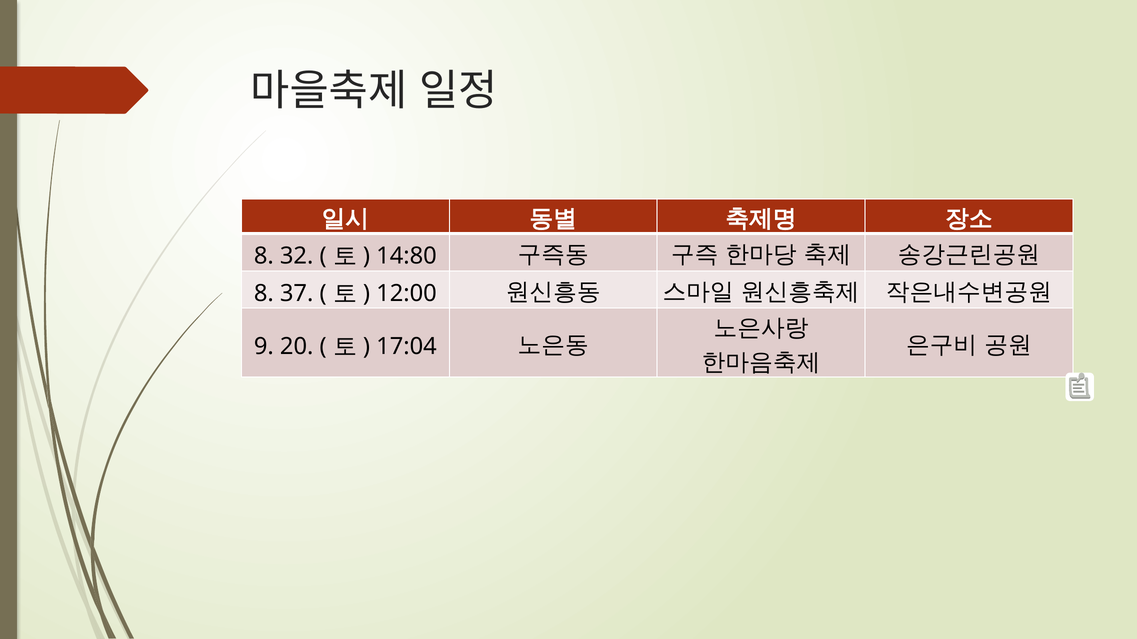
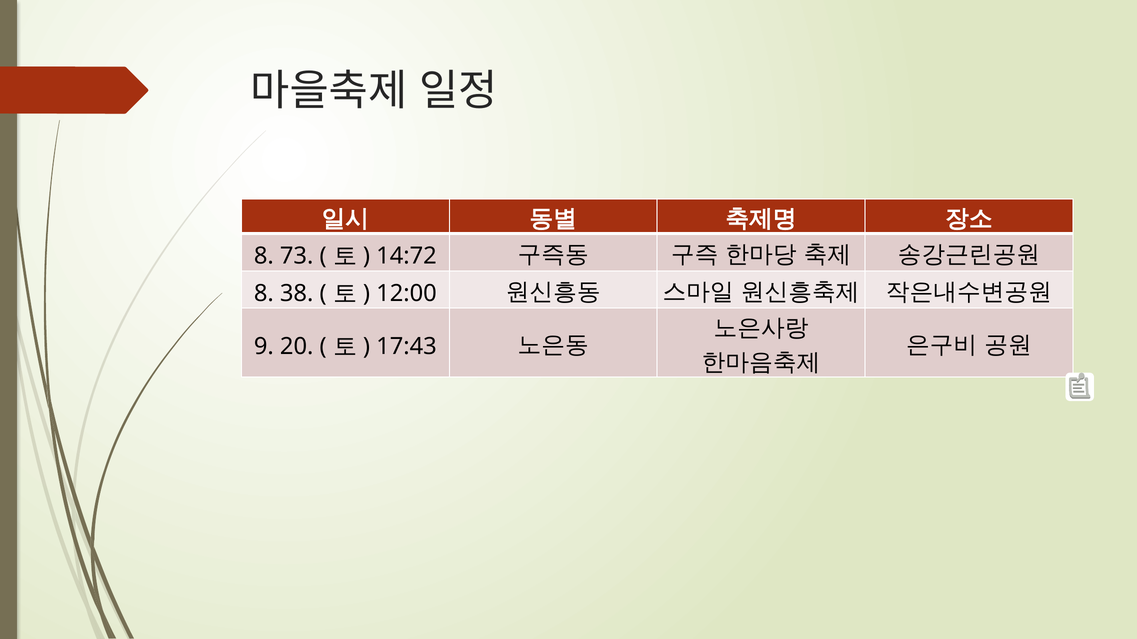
32: 32 -> 73
14:80: 14:80 -> 14:72
37: 37 -> 38
17:04: 17:04 -> 17:43
